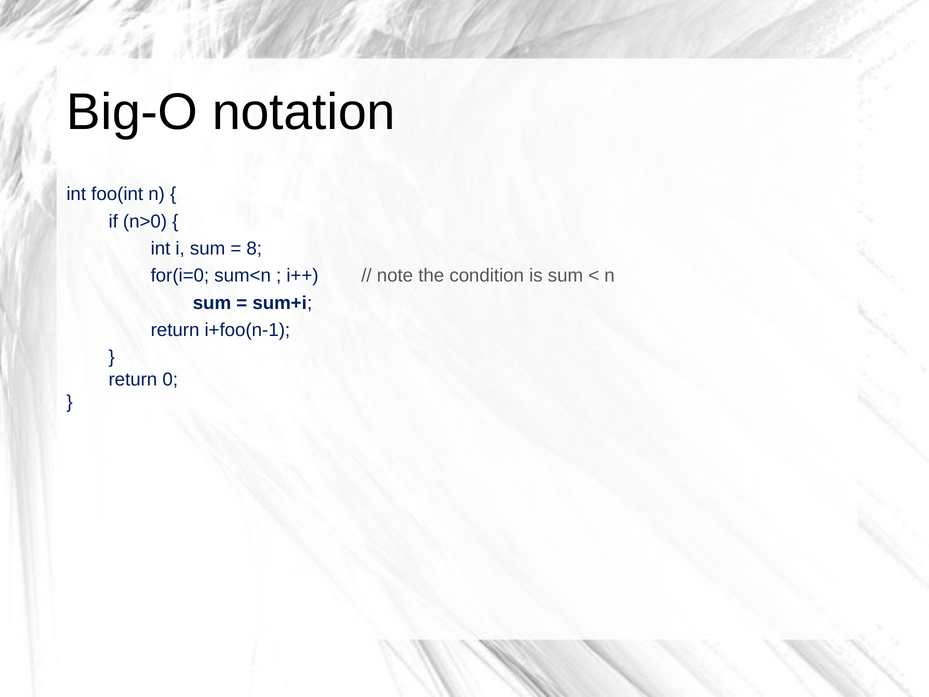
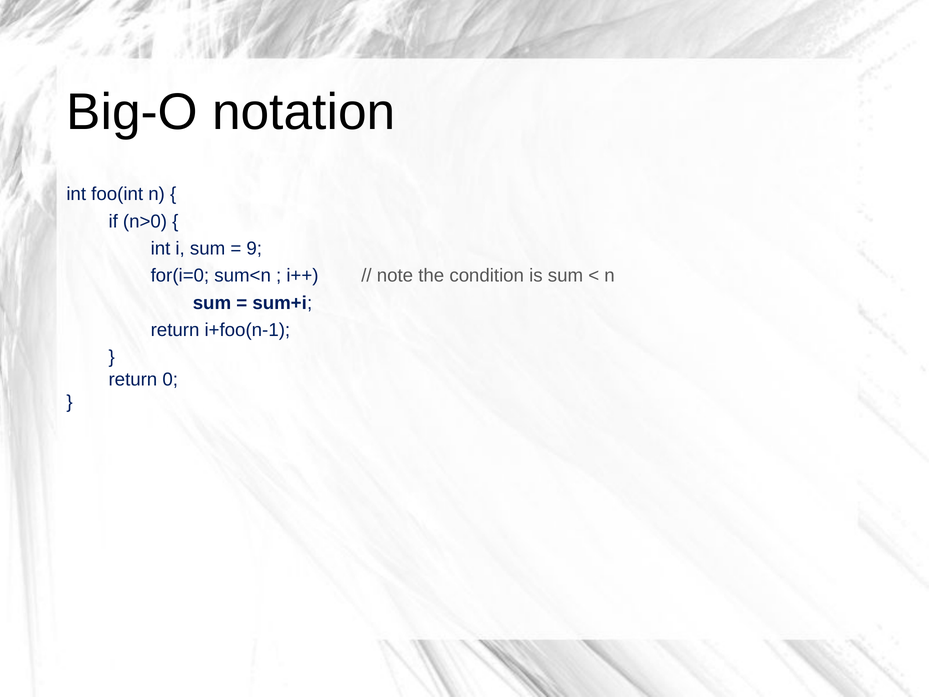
8: 8 -> 9
